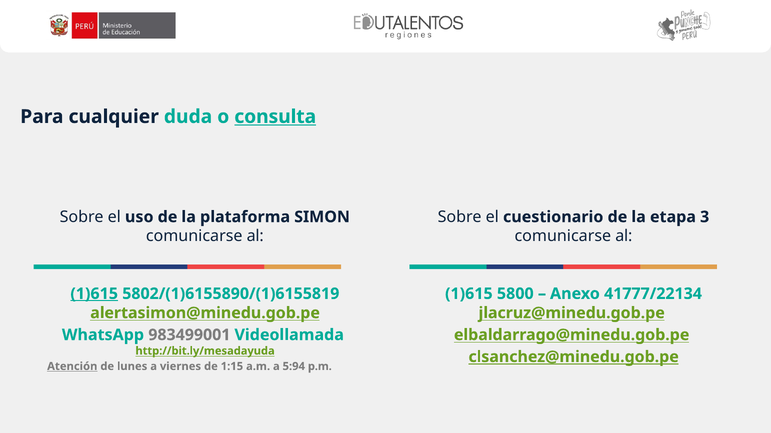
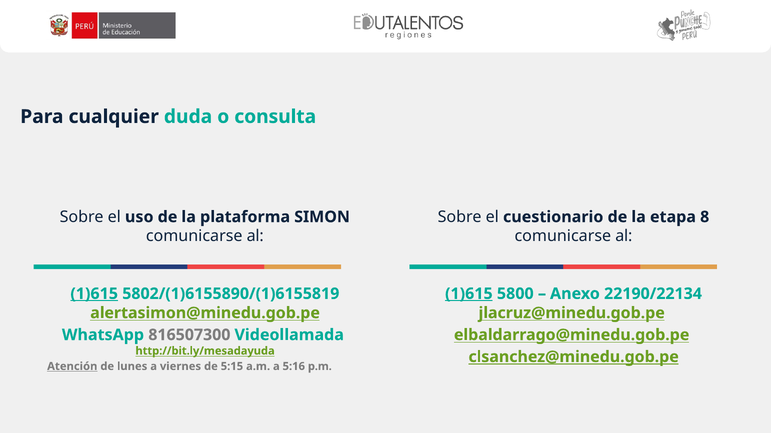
consulta underline: present -> none
3: 3 -> 8
1)615 at (469, 294) underline: none -> present
41777/22134: 41777/22134 -> 22190/22134
983499001: 983499001 -> 816507300
1:15: 1:15 -> 5:15
5:94: 5:94 -> 5:16
